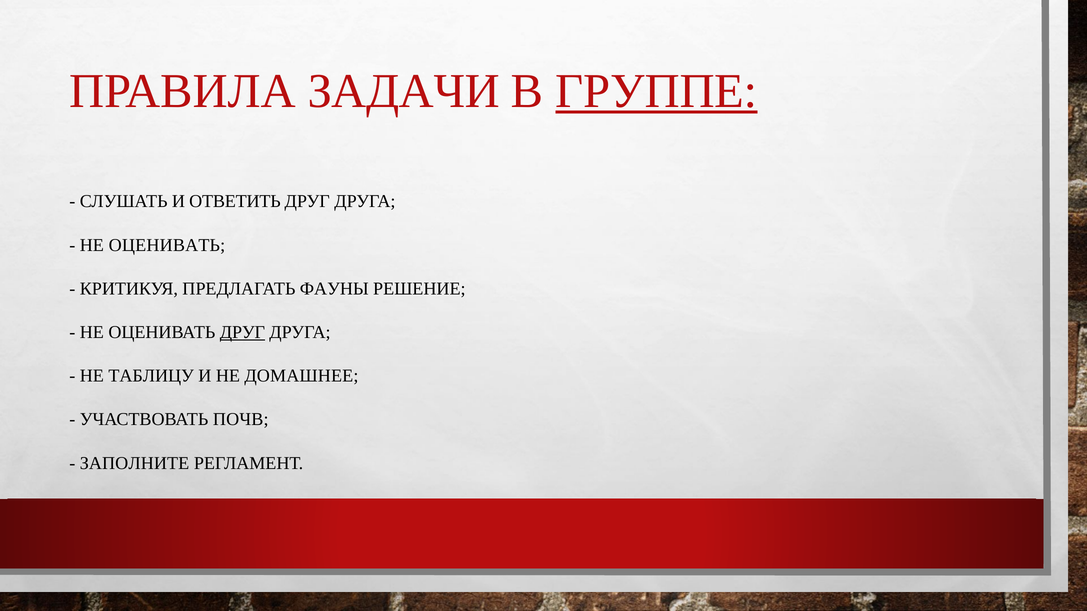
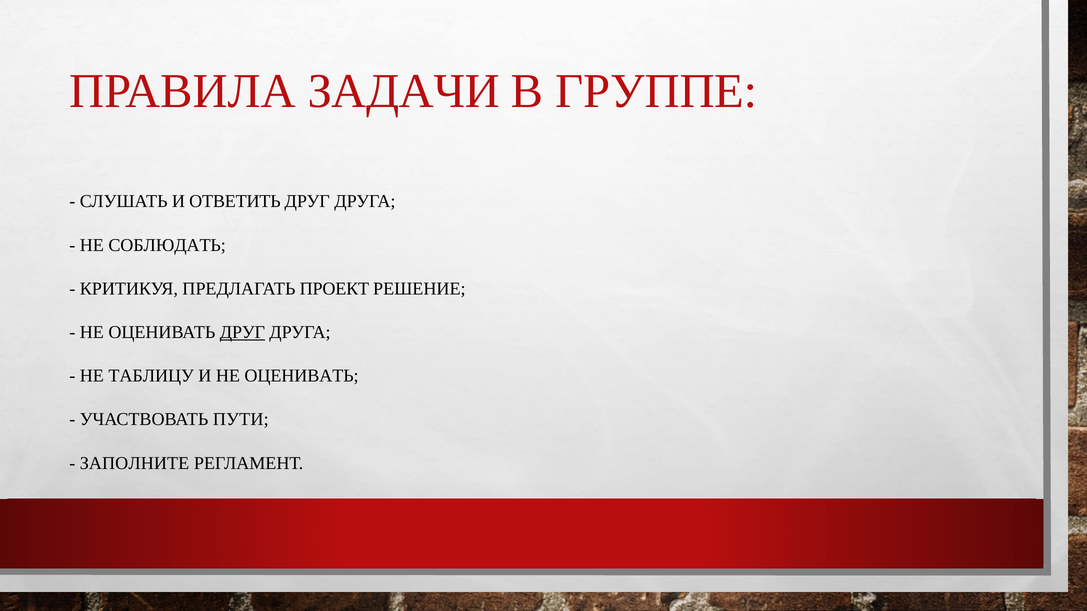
ГРУППЕ underline: present -> none
ОЦЕНИВАТЬ at (167, 245): ОЦЕНИВАТЬ -> СОБЛЮДАТЬ
ФАУНЫ: ФАУНЫ -> ПРОЕКТ
И НЕ ДОМАШНЕЕ: ДОМАШНЕЕ -> ОЦЕНИВАТЬ
ПОЧВ: ПОЧВ -> ПУТИ
